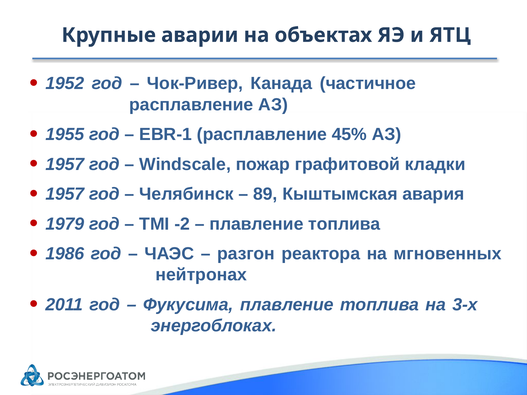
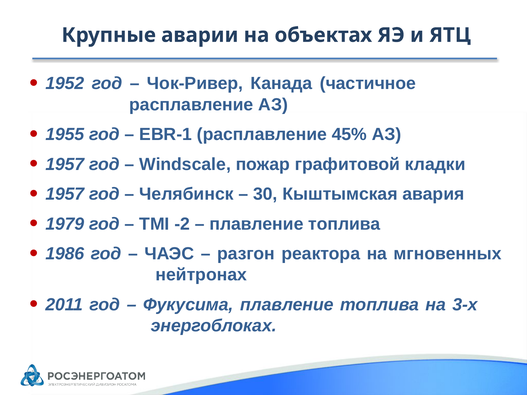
89: 89 -> 30
